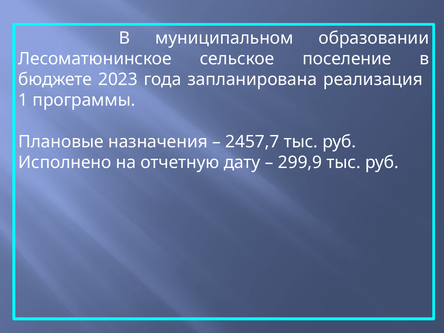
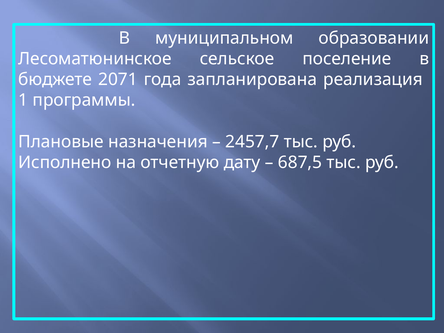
2023: 2023 -> 2071
299,9: 299,9 -> 687,5
